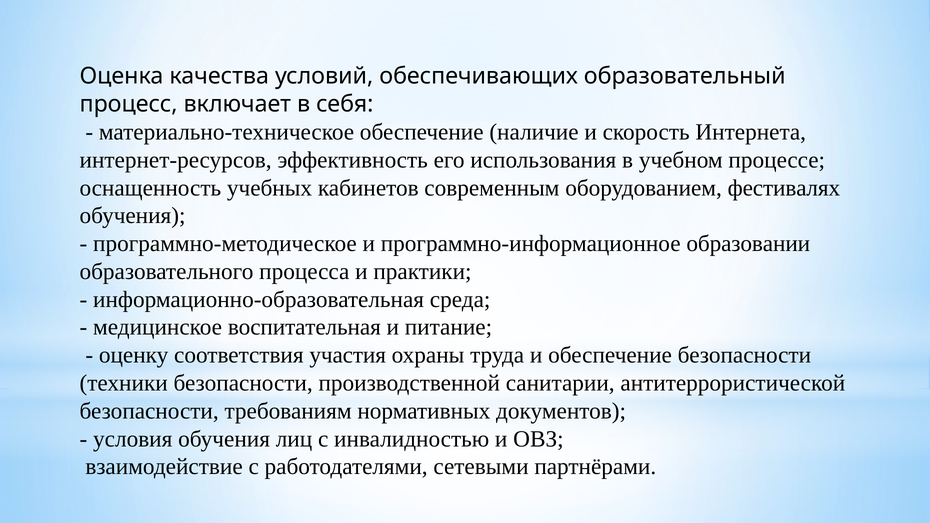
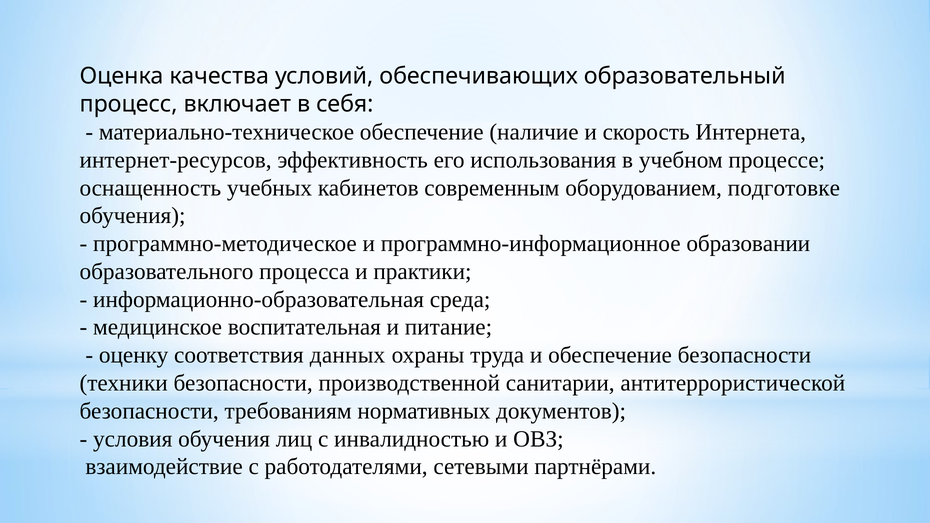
фестивалях: фестивалях -> подготовке
участия: участия -> данных
